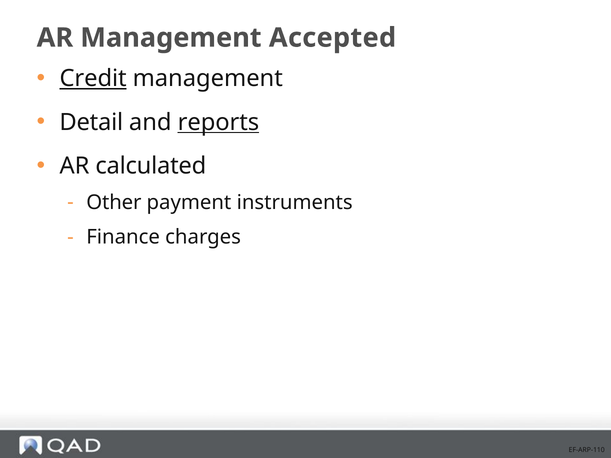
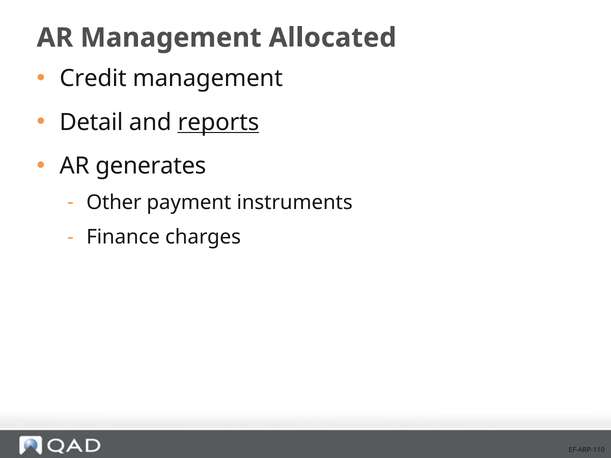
Accepted: Accepted -> Allocated
Credit underline: present -> none
calculated: calculated -> generates
